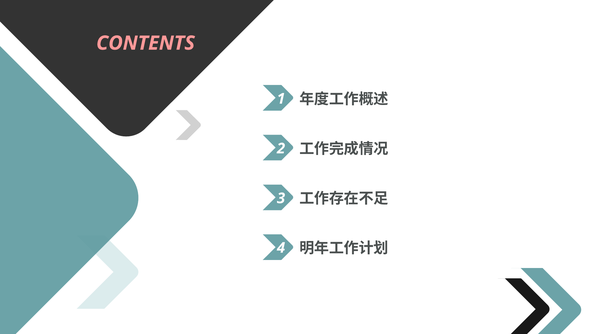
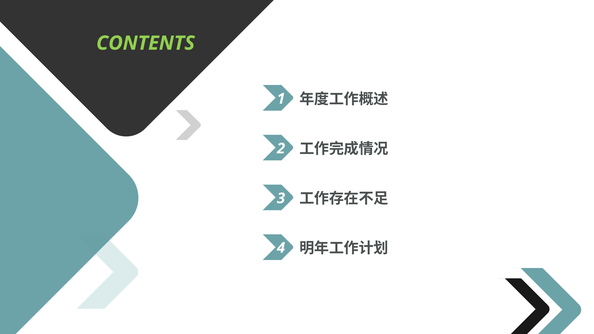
CONTENTS colour: pink -> light green
